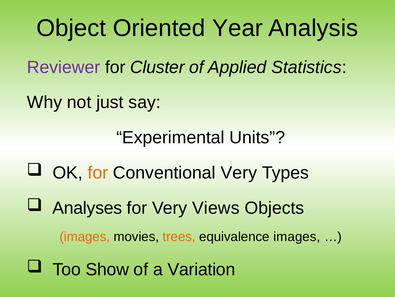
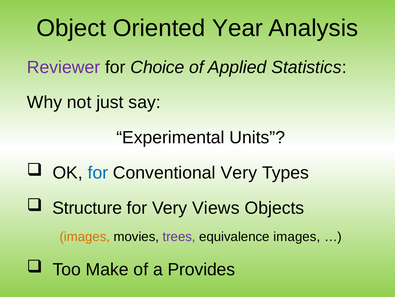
Cluster: Cluster -> Choice
for at (98, 172) colour: orange -> blue
Analyses: Analyses -> Structure
trees colour: orange -> purple
Show: Show -> Make
Variation: Variation -> Provides
